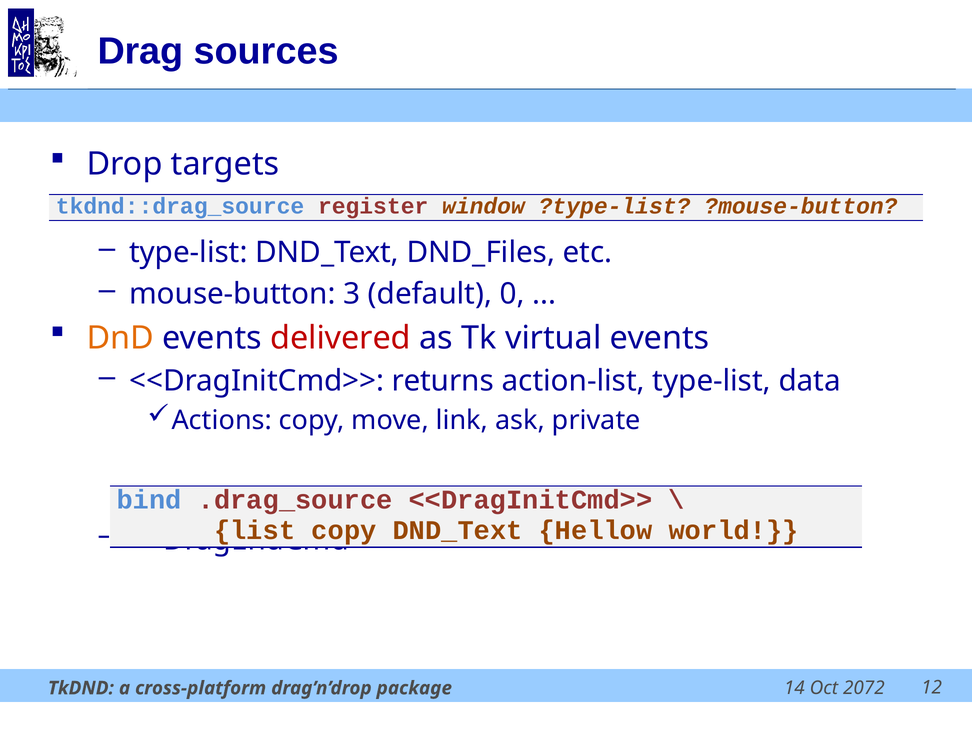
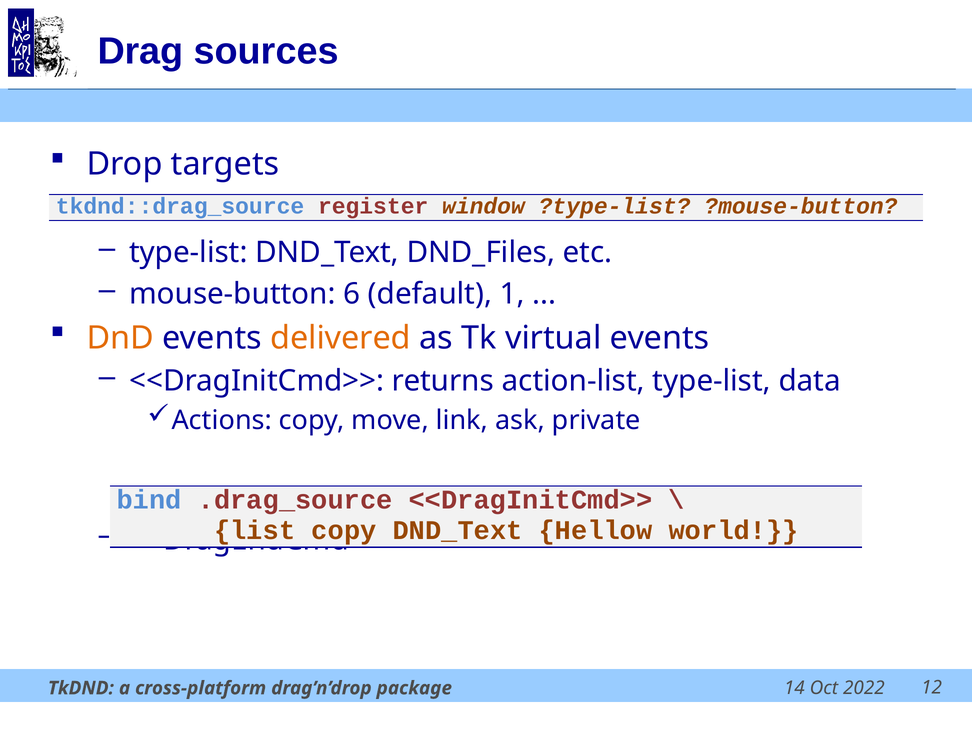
3: 3 -> 6
0: 0 -> 1
delivered colour: red -> orange
2072: 2072 -> 2022
